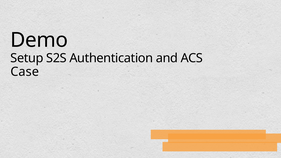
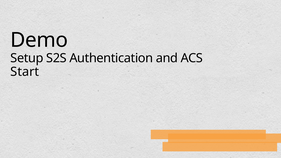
Case: Case -> Start
